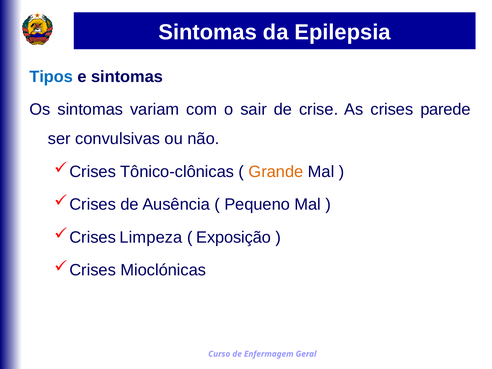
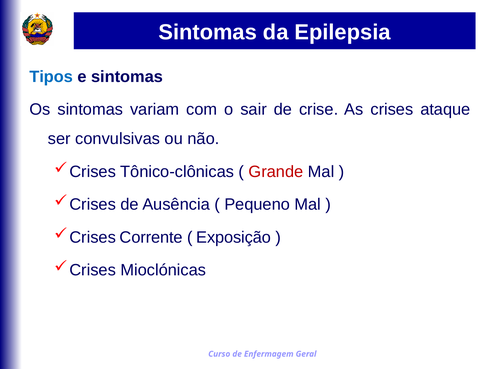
parede: parede -> ataque
Grande colour: orange -> red
Limpeza: Limpeza -> Corrente
